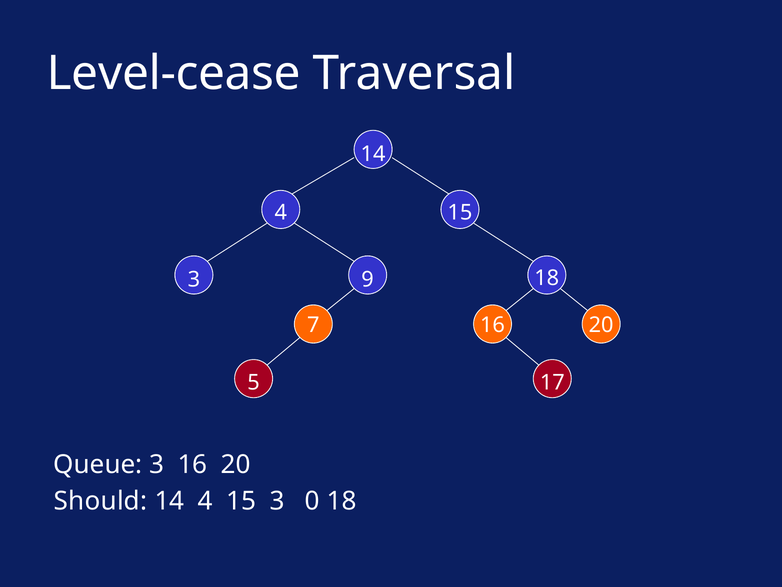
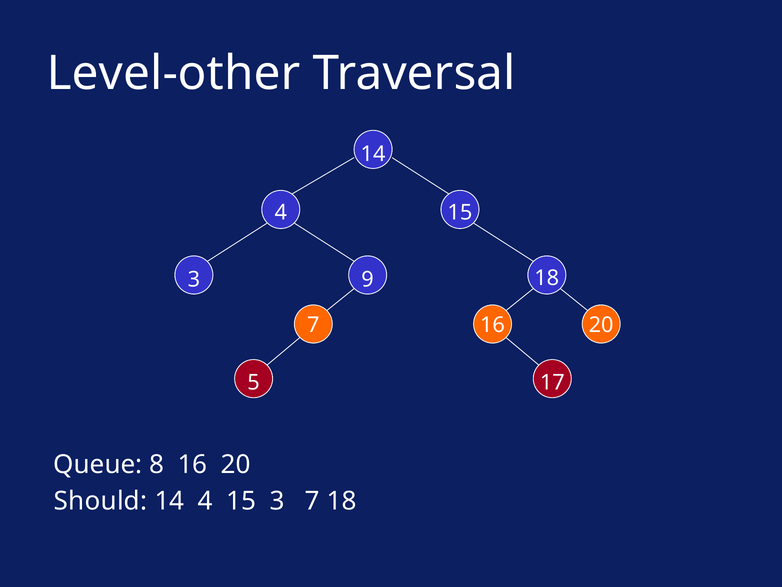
Level-cease: Level-cease -> Level-other
Queue 3: 3 -> 8
3 0: 0 -> 7
